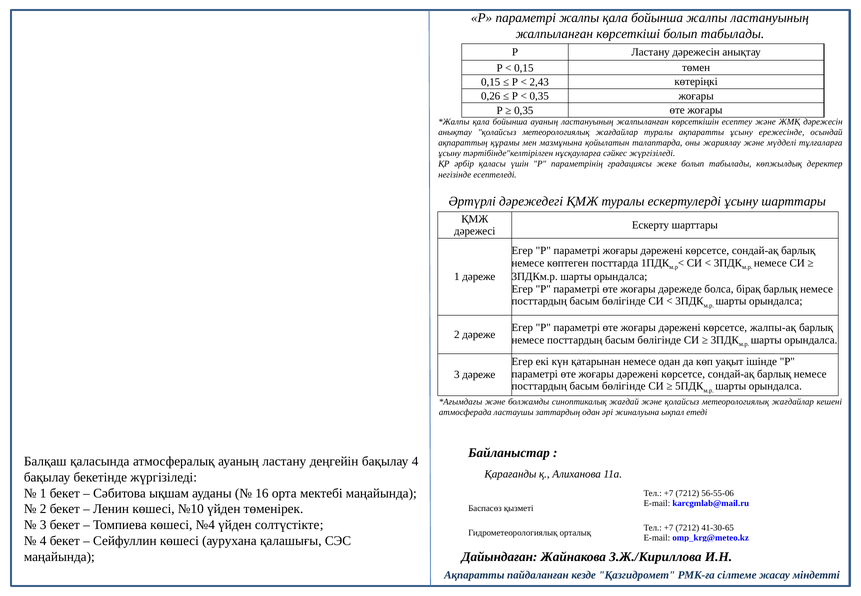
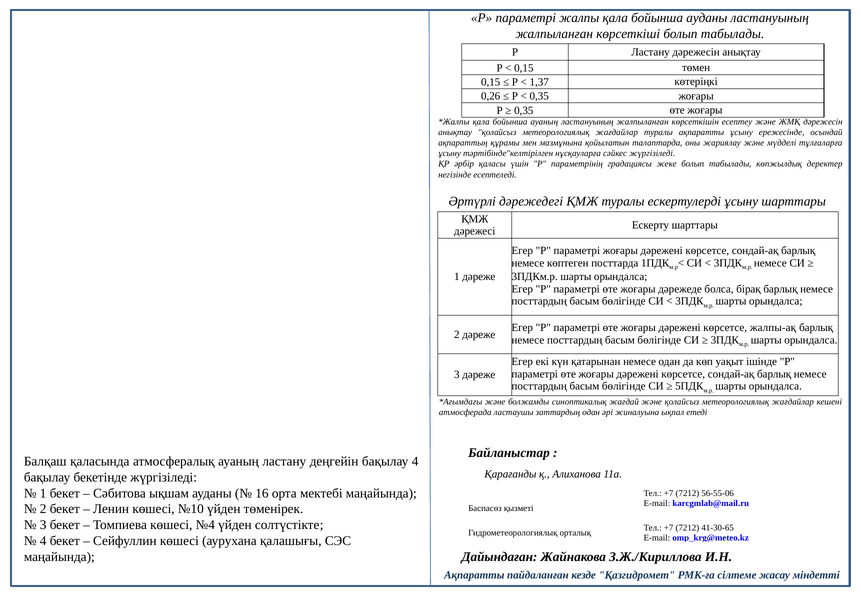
бойынша жалпы: жалпы -> ауданы
2,43: 2,43 -> 1,37
